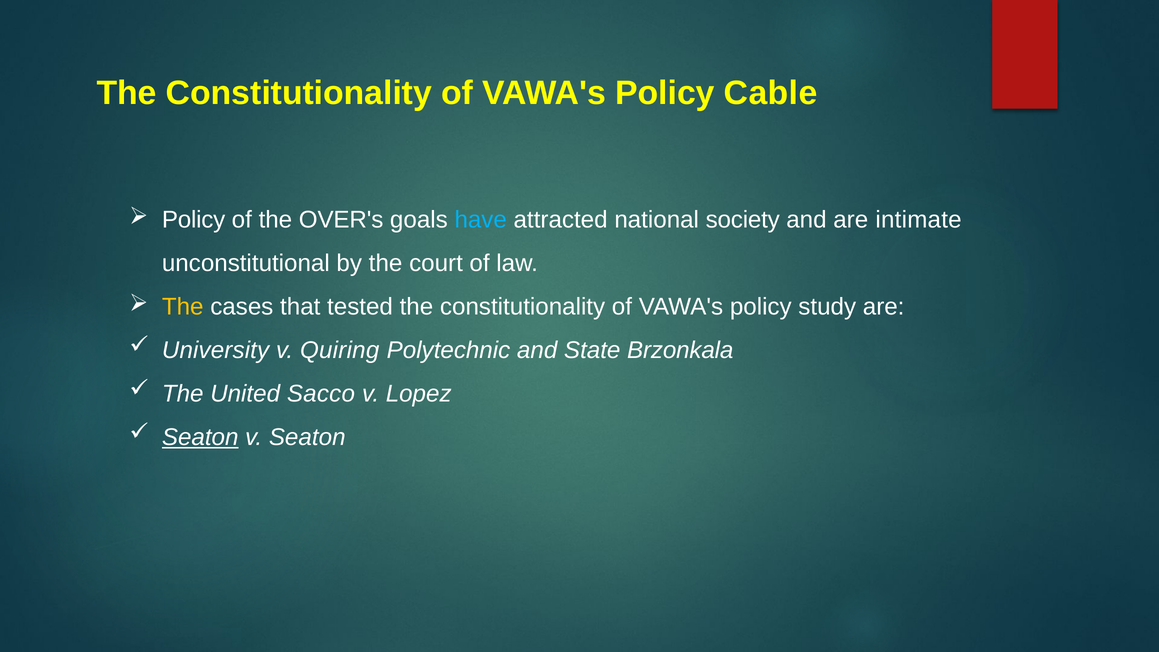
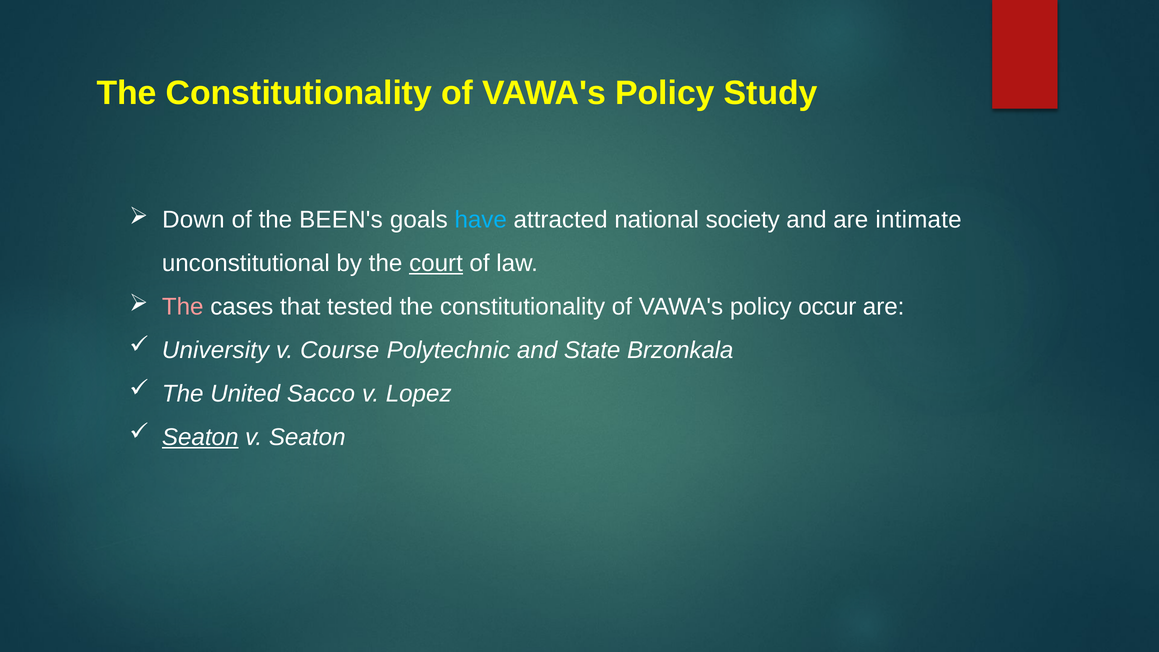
Cable: Cable -> Study
Policy at (194, 220): Policy -> Down
OVER's: OVER's -> BEEN's
court underline: none -> present
The at (183, 307) colour: yellow -> pink
study: study -> occur
Quiring: Quiring -> Course
